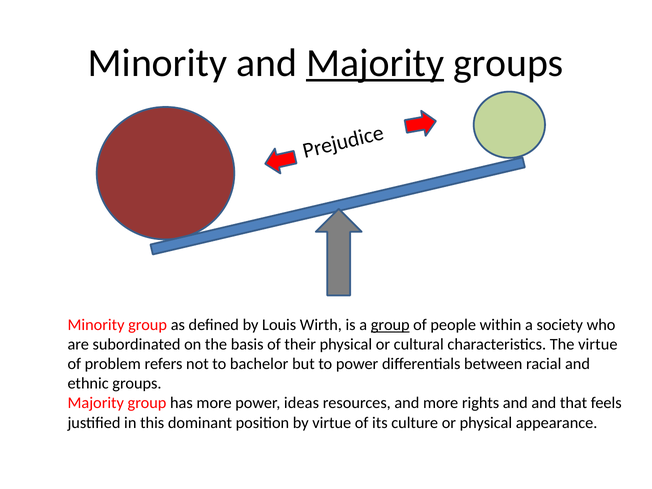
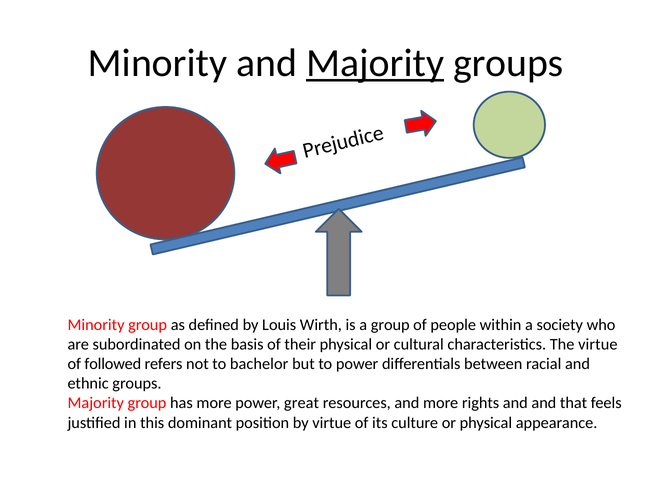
group at (390, 325) underline: present -> none
problem: problem -> followed
ideas: ideas -> great
